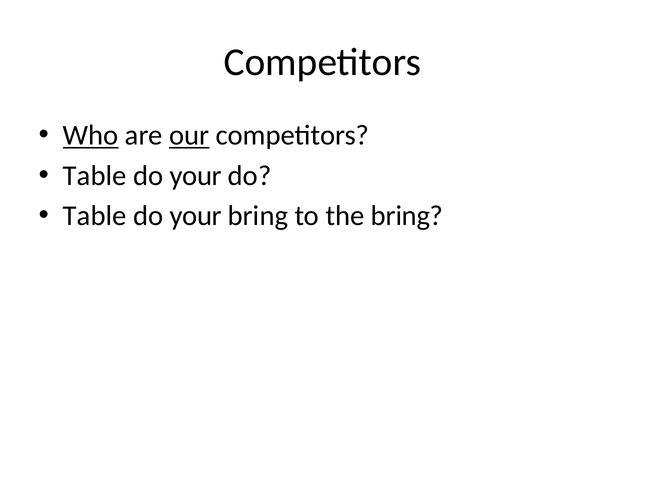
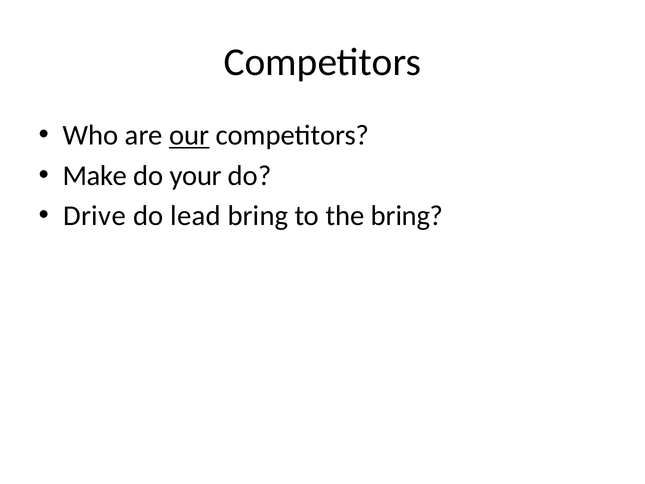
Who underline: present -> none
Table at (95, 175): Table -> Make
Table at (95, 216): Table -> Drive
your at (196, 216): your -> lead
